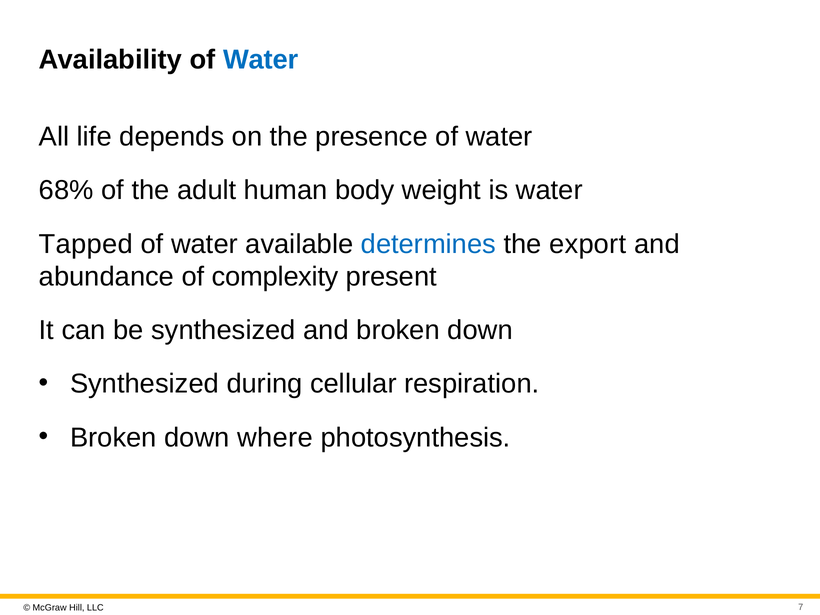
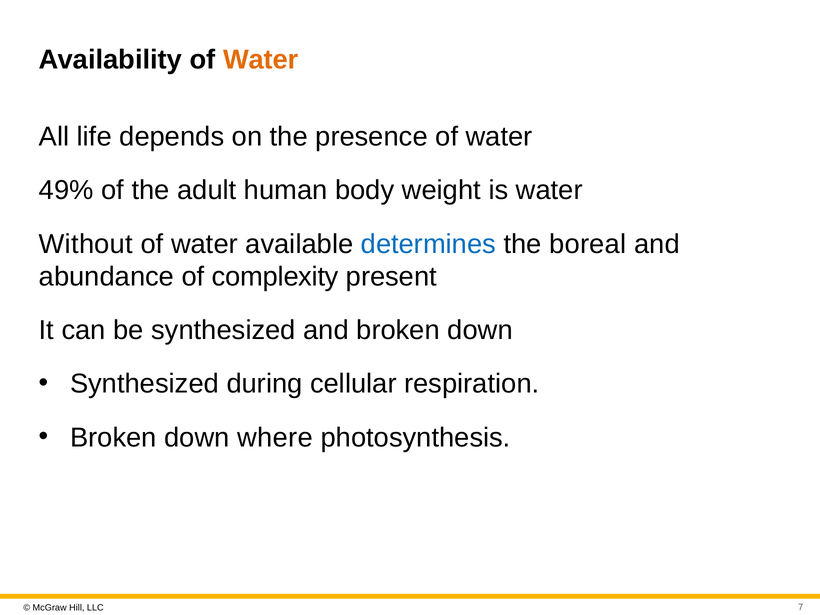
Water at (261, 60) colour: blue -> orange
68%: 68% -> 49%
Tapped: Tapped -> Without
export: export -> boreal
